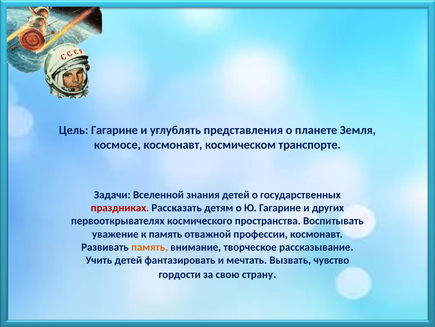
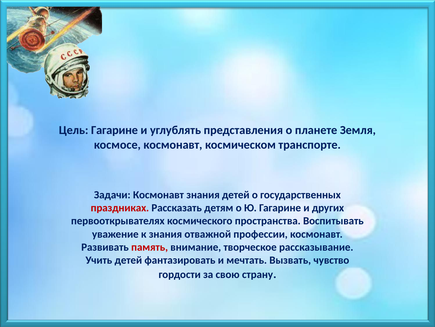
Задачи Вселенной: Вселенной -> Космонавт
к память: память -> знания
память at (150, 247) colour: orange -> red
